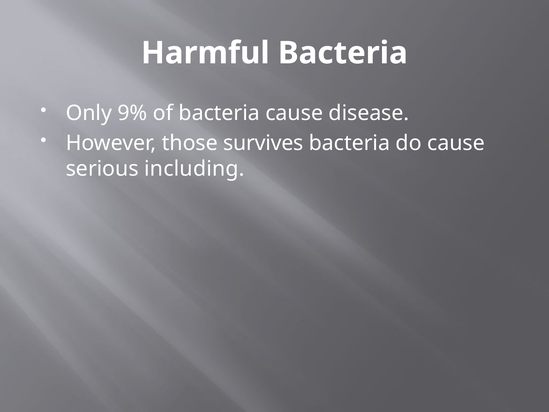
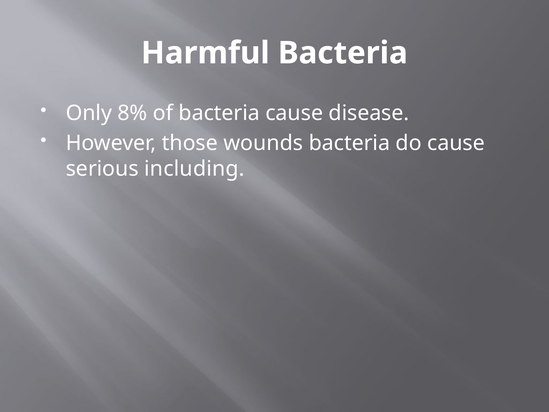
9%: 9% -> 8%
survives: survives -> wounds
